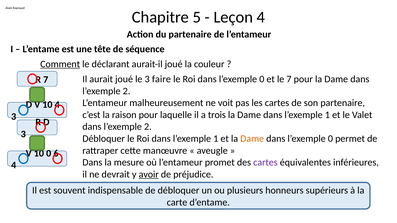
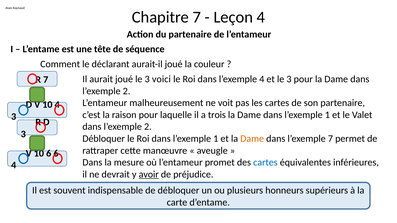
Chapitre 5: 5 -> 7
Comment underline: present -> none
faire: faire -> voici
Roi dans l’exemple 0: 0 -> 4
et le 7: 7 -> 3
0 at (330, 139): 0 -> 7
0 at (49, 154): 0 -> 6
cartes at (265, 163) colour: purple -> blue
